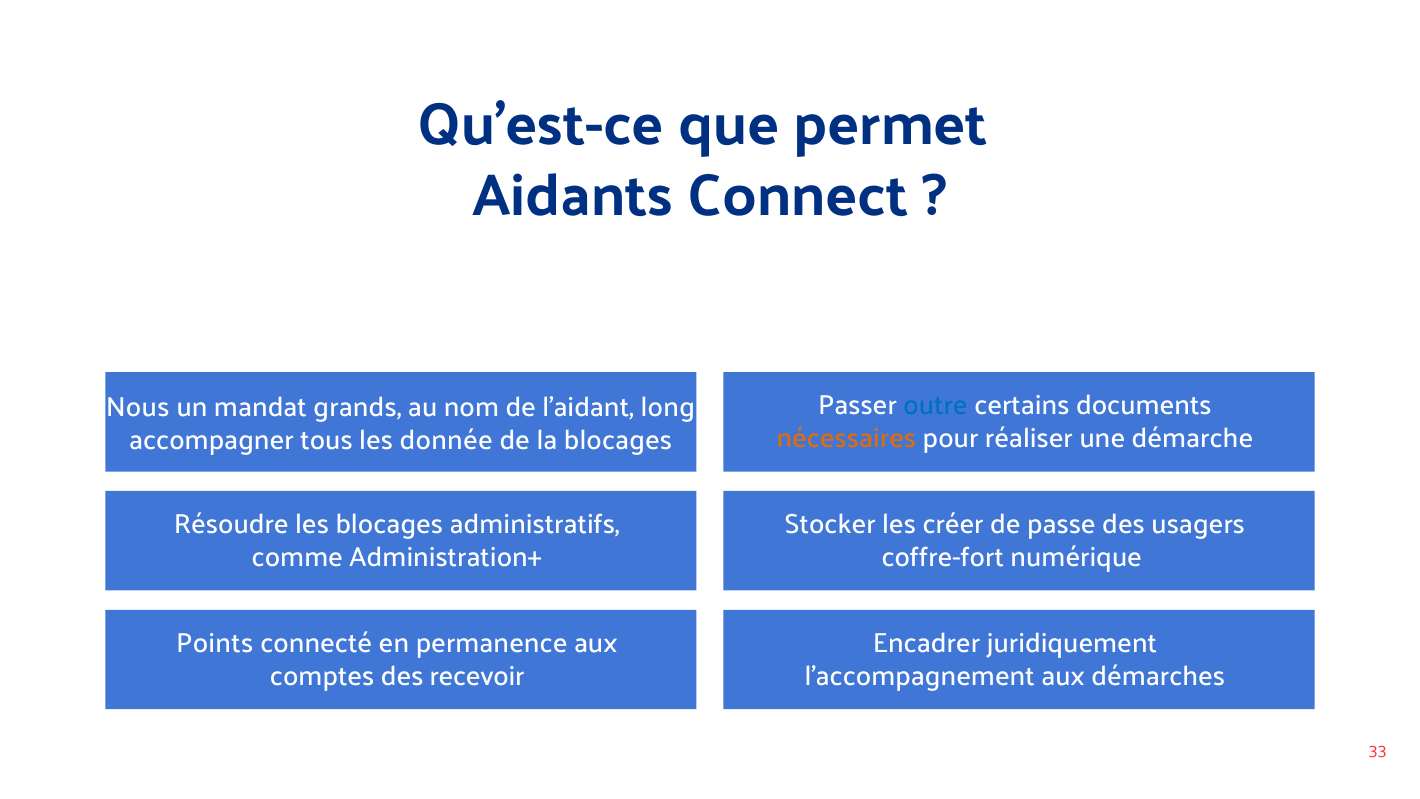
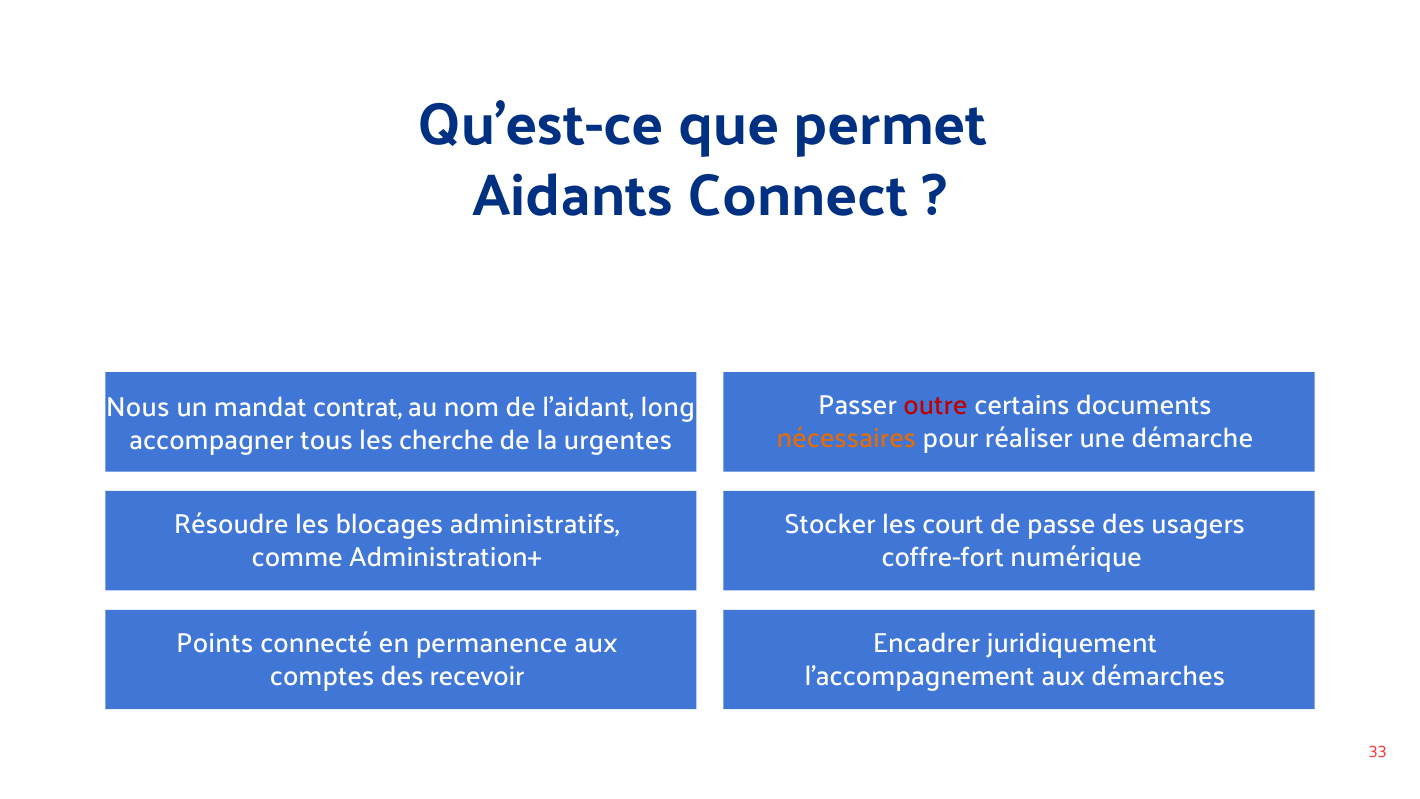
outre colour: blue -> red
grands: grands -> contrat
donnée: donnée -> cherche
la blocages: blocages -> urgentes
créer: créer -> court
